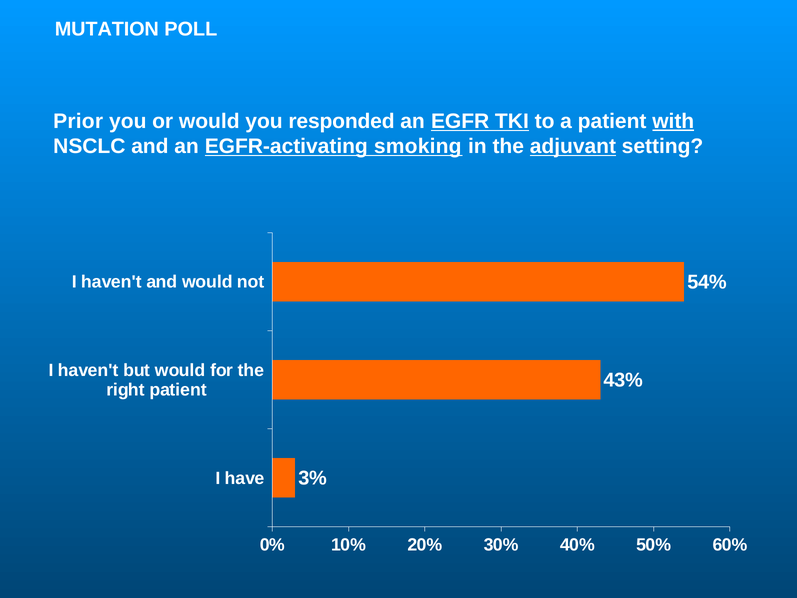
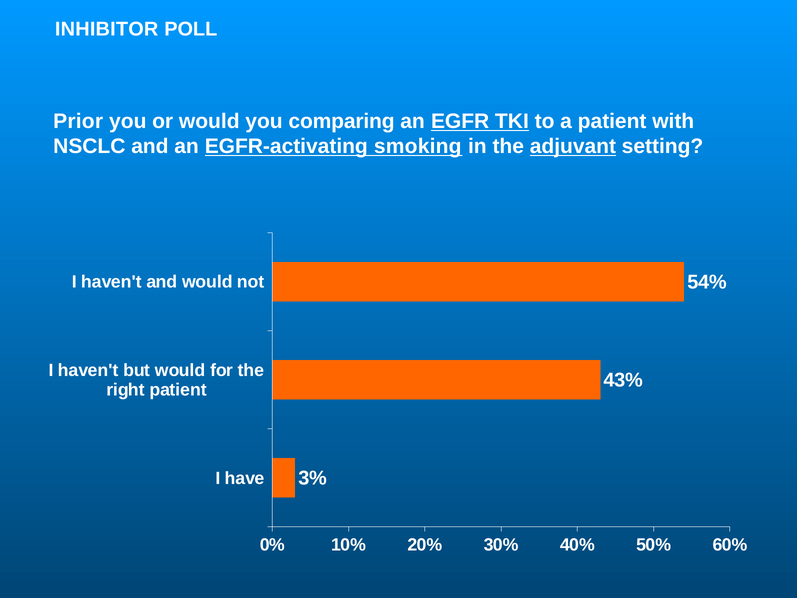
MUTATION: MUTATION -> INHIBITOR
responded: responded -> comparing
with underline: present -> none
